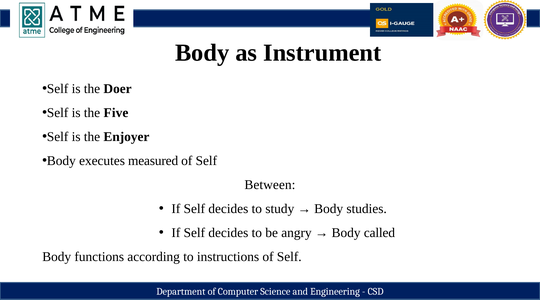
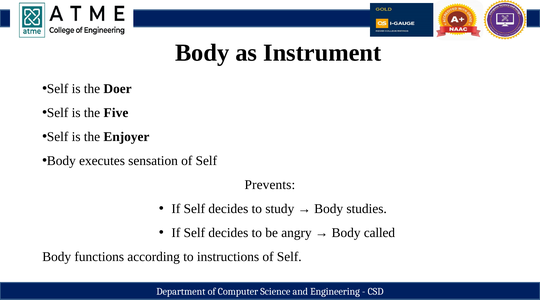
measured: measured -> sensation
Between: Between -> Prevents
